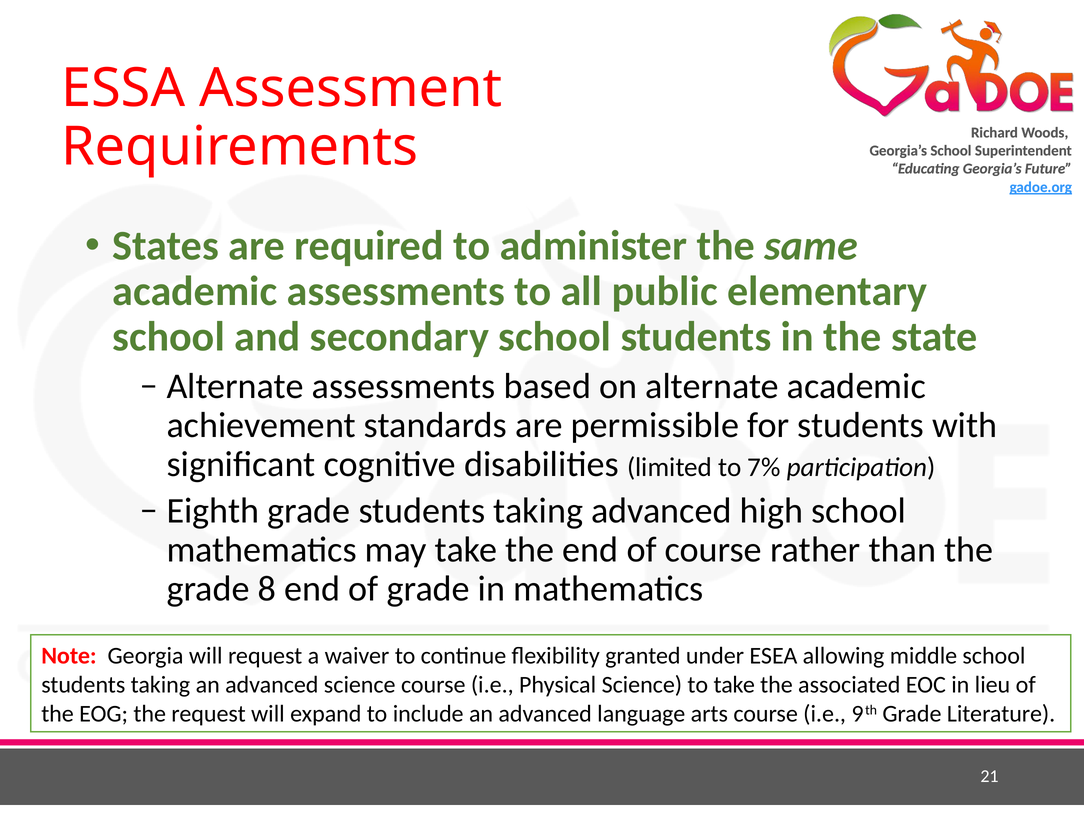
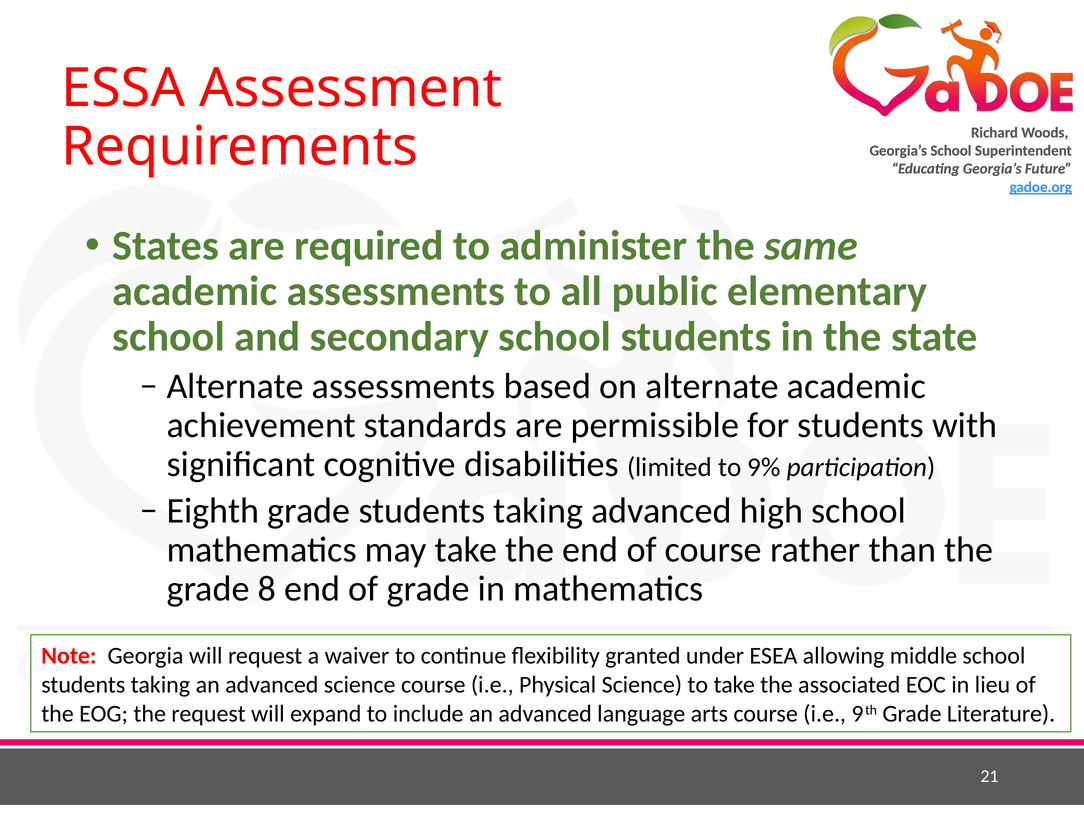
7%: 7% -> 9%
